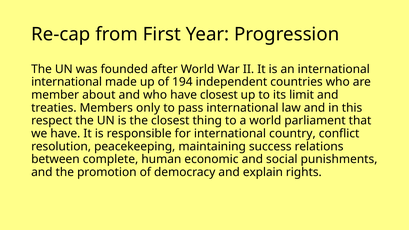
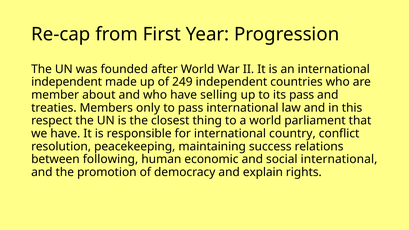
international at (67, 82): international -> independent
194: 194 -> 249
have closest: closest -> selling
its limit: limit -> pass
complete: complete -> following
social punishments: punishments -> international
